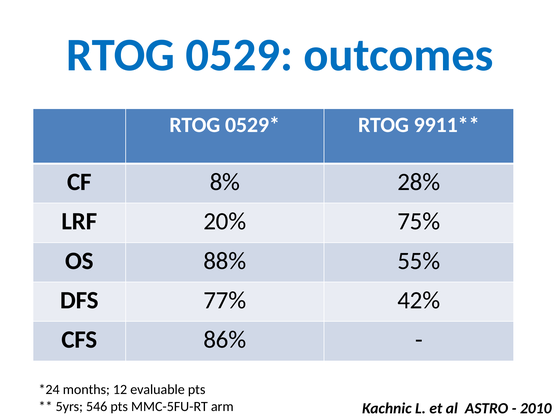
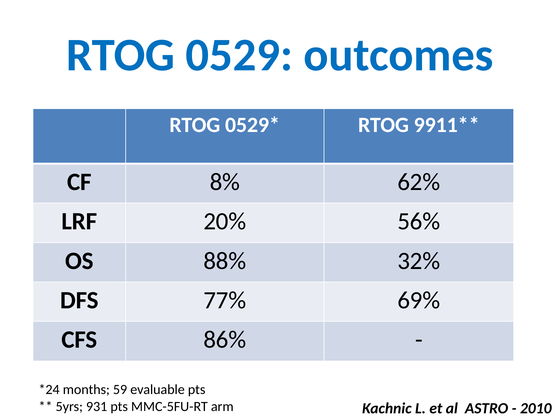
28%: 28% -> 62%
75%: 75% -> 56%
55%: 55% -> 32%
42%: 42% -> 69%
12: 12 -> 59
546: 546 -> 931
